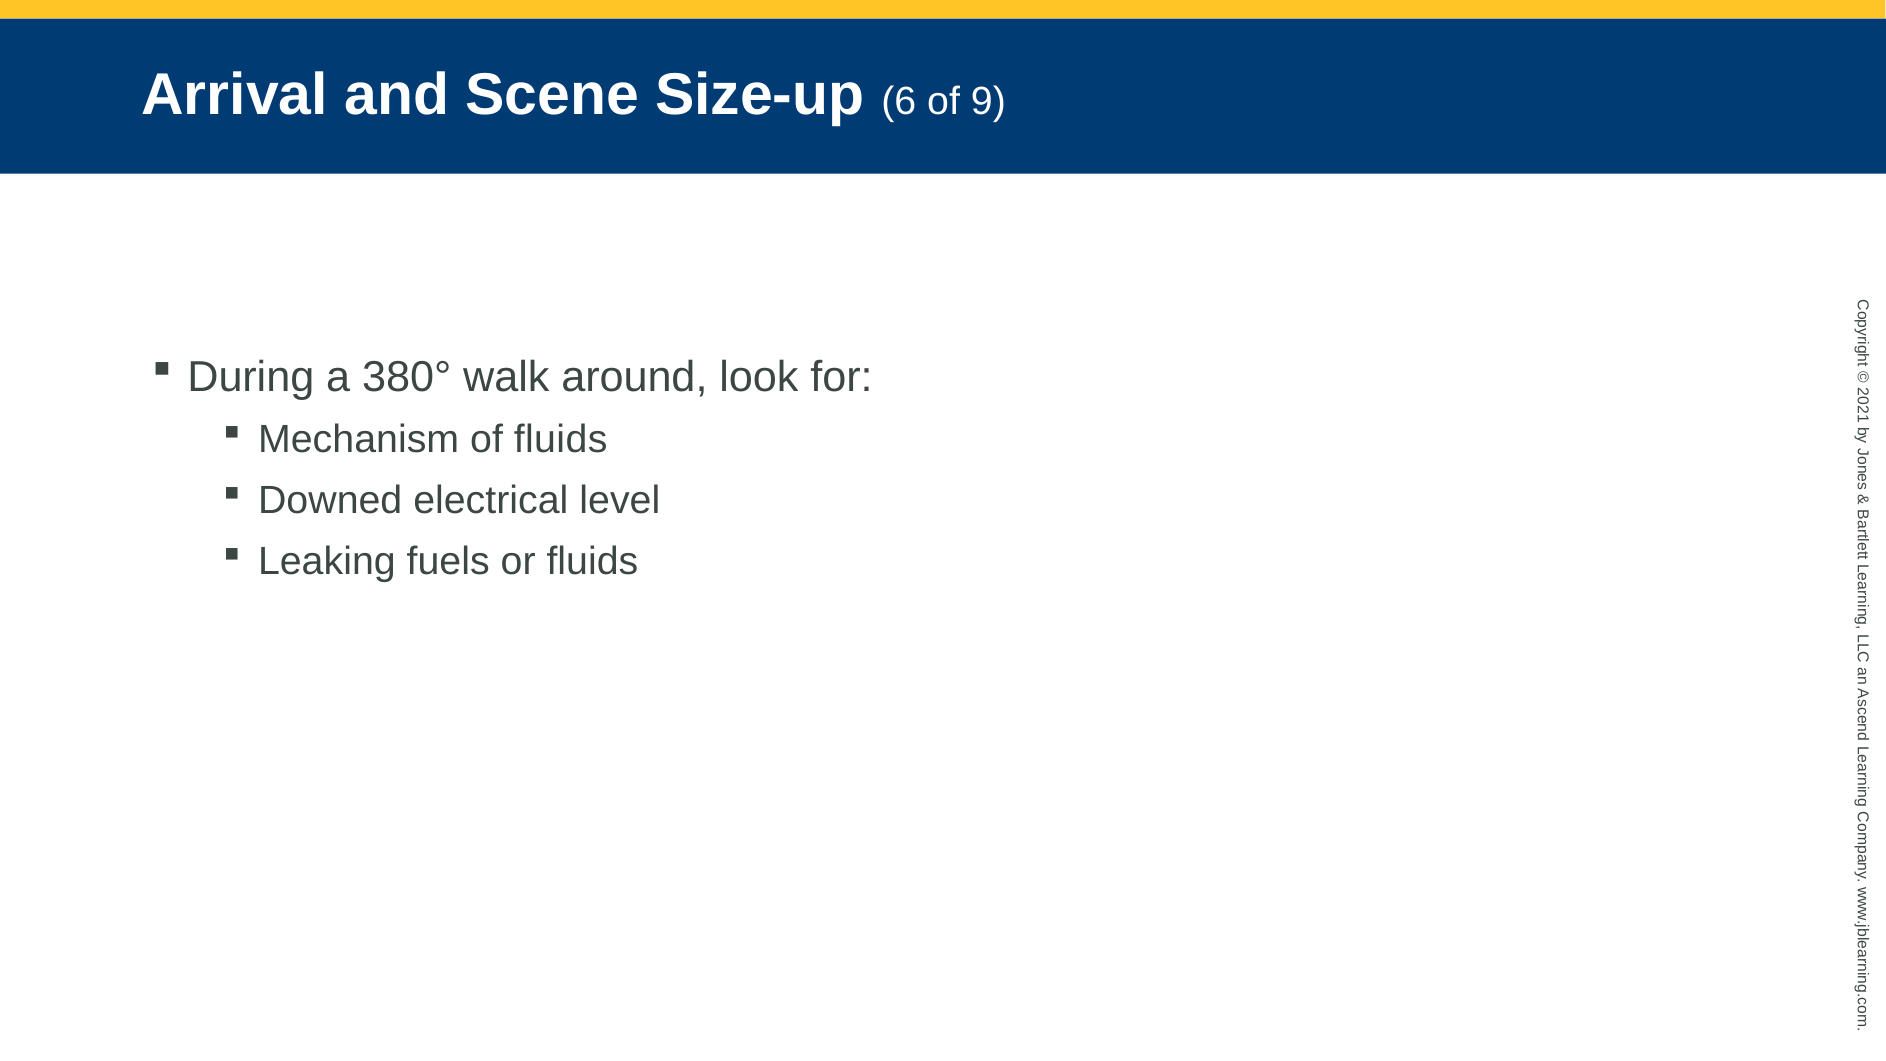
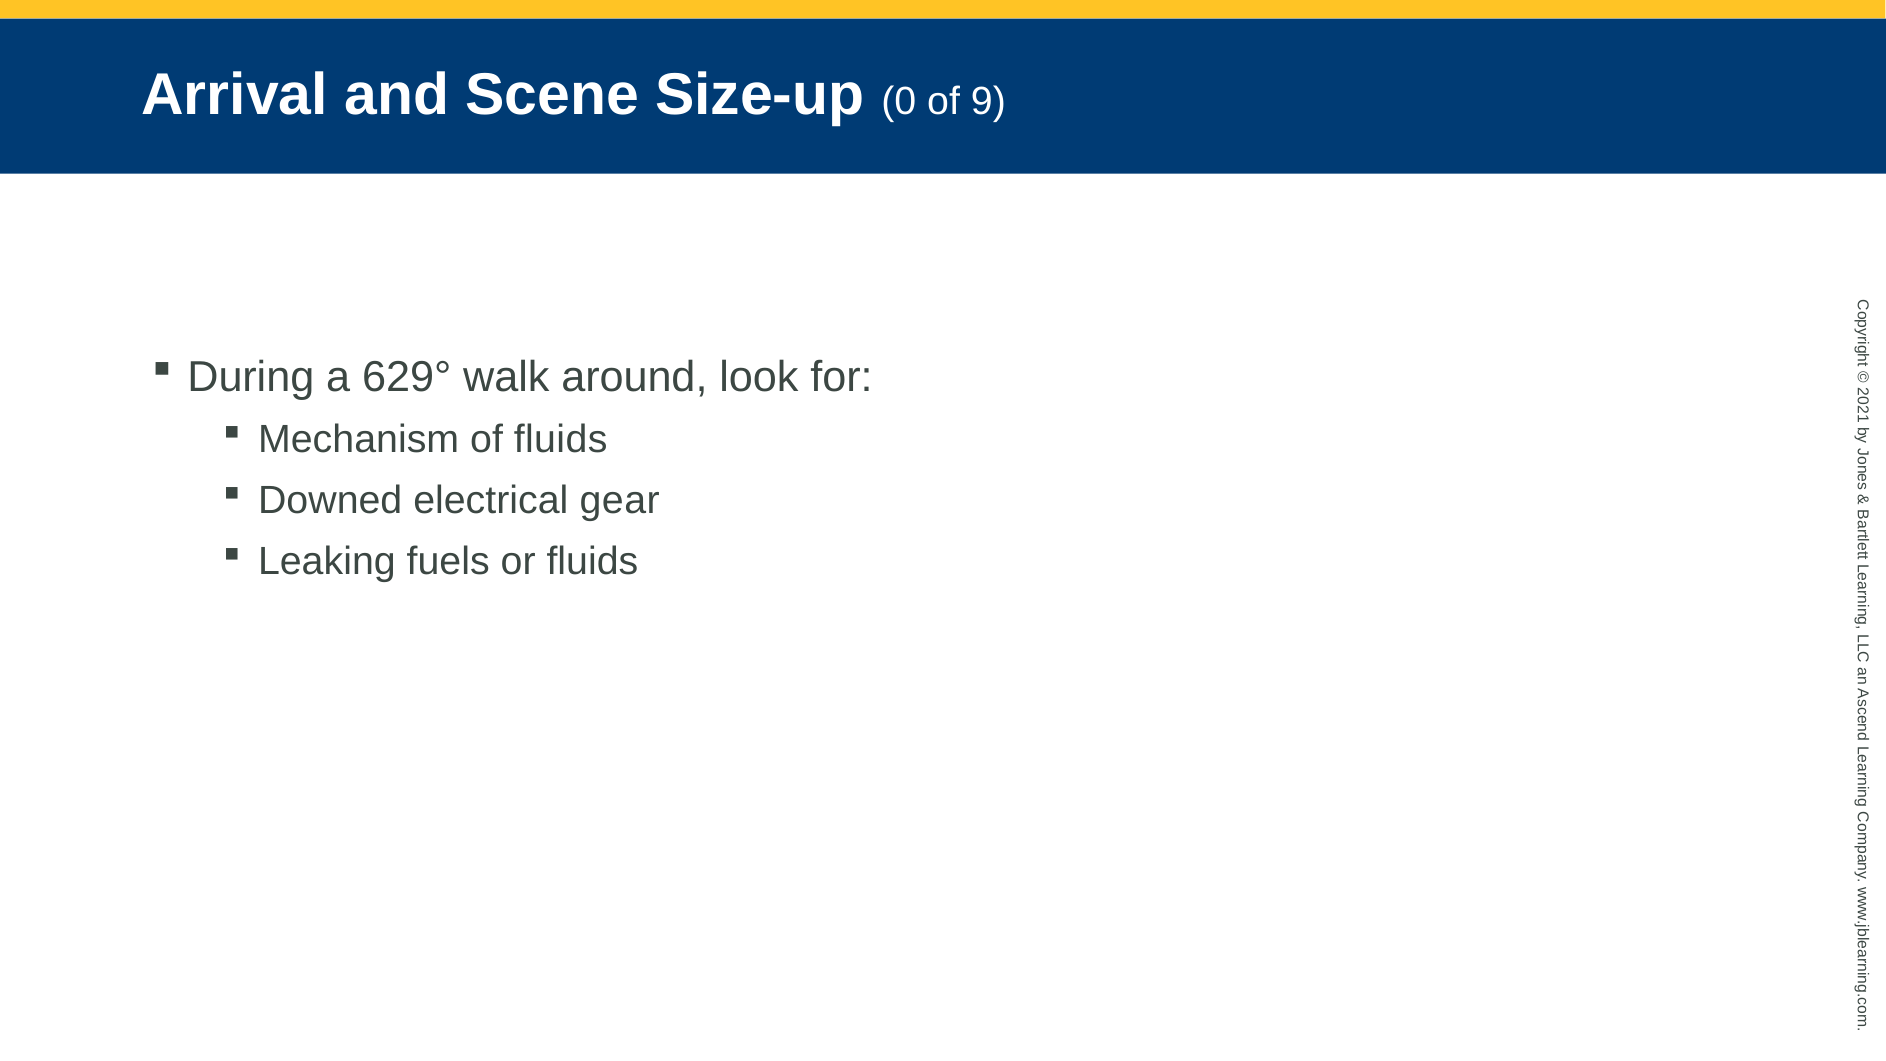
Size-up 6: 6 -> 0
380°: 380° -> 629°
level: level -> gear
